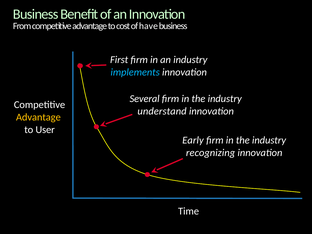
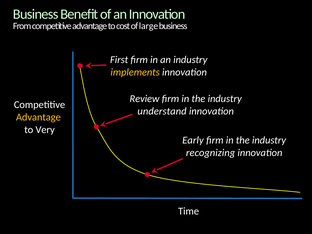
have: have -> large
implements colour: light blue -> yellow
Several: Several -> Review
User: User -> Very
